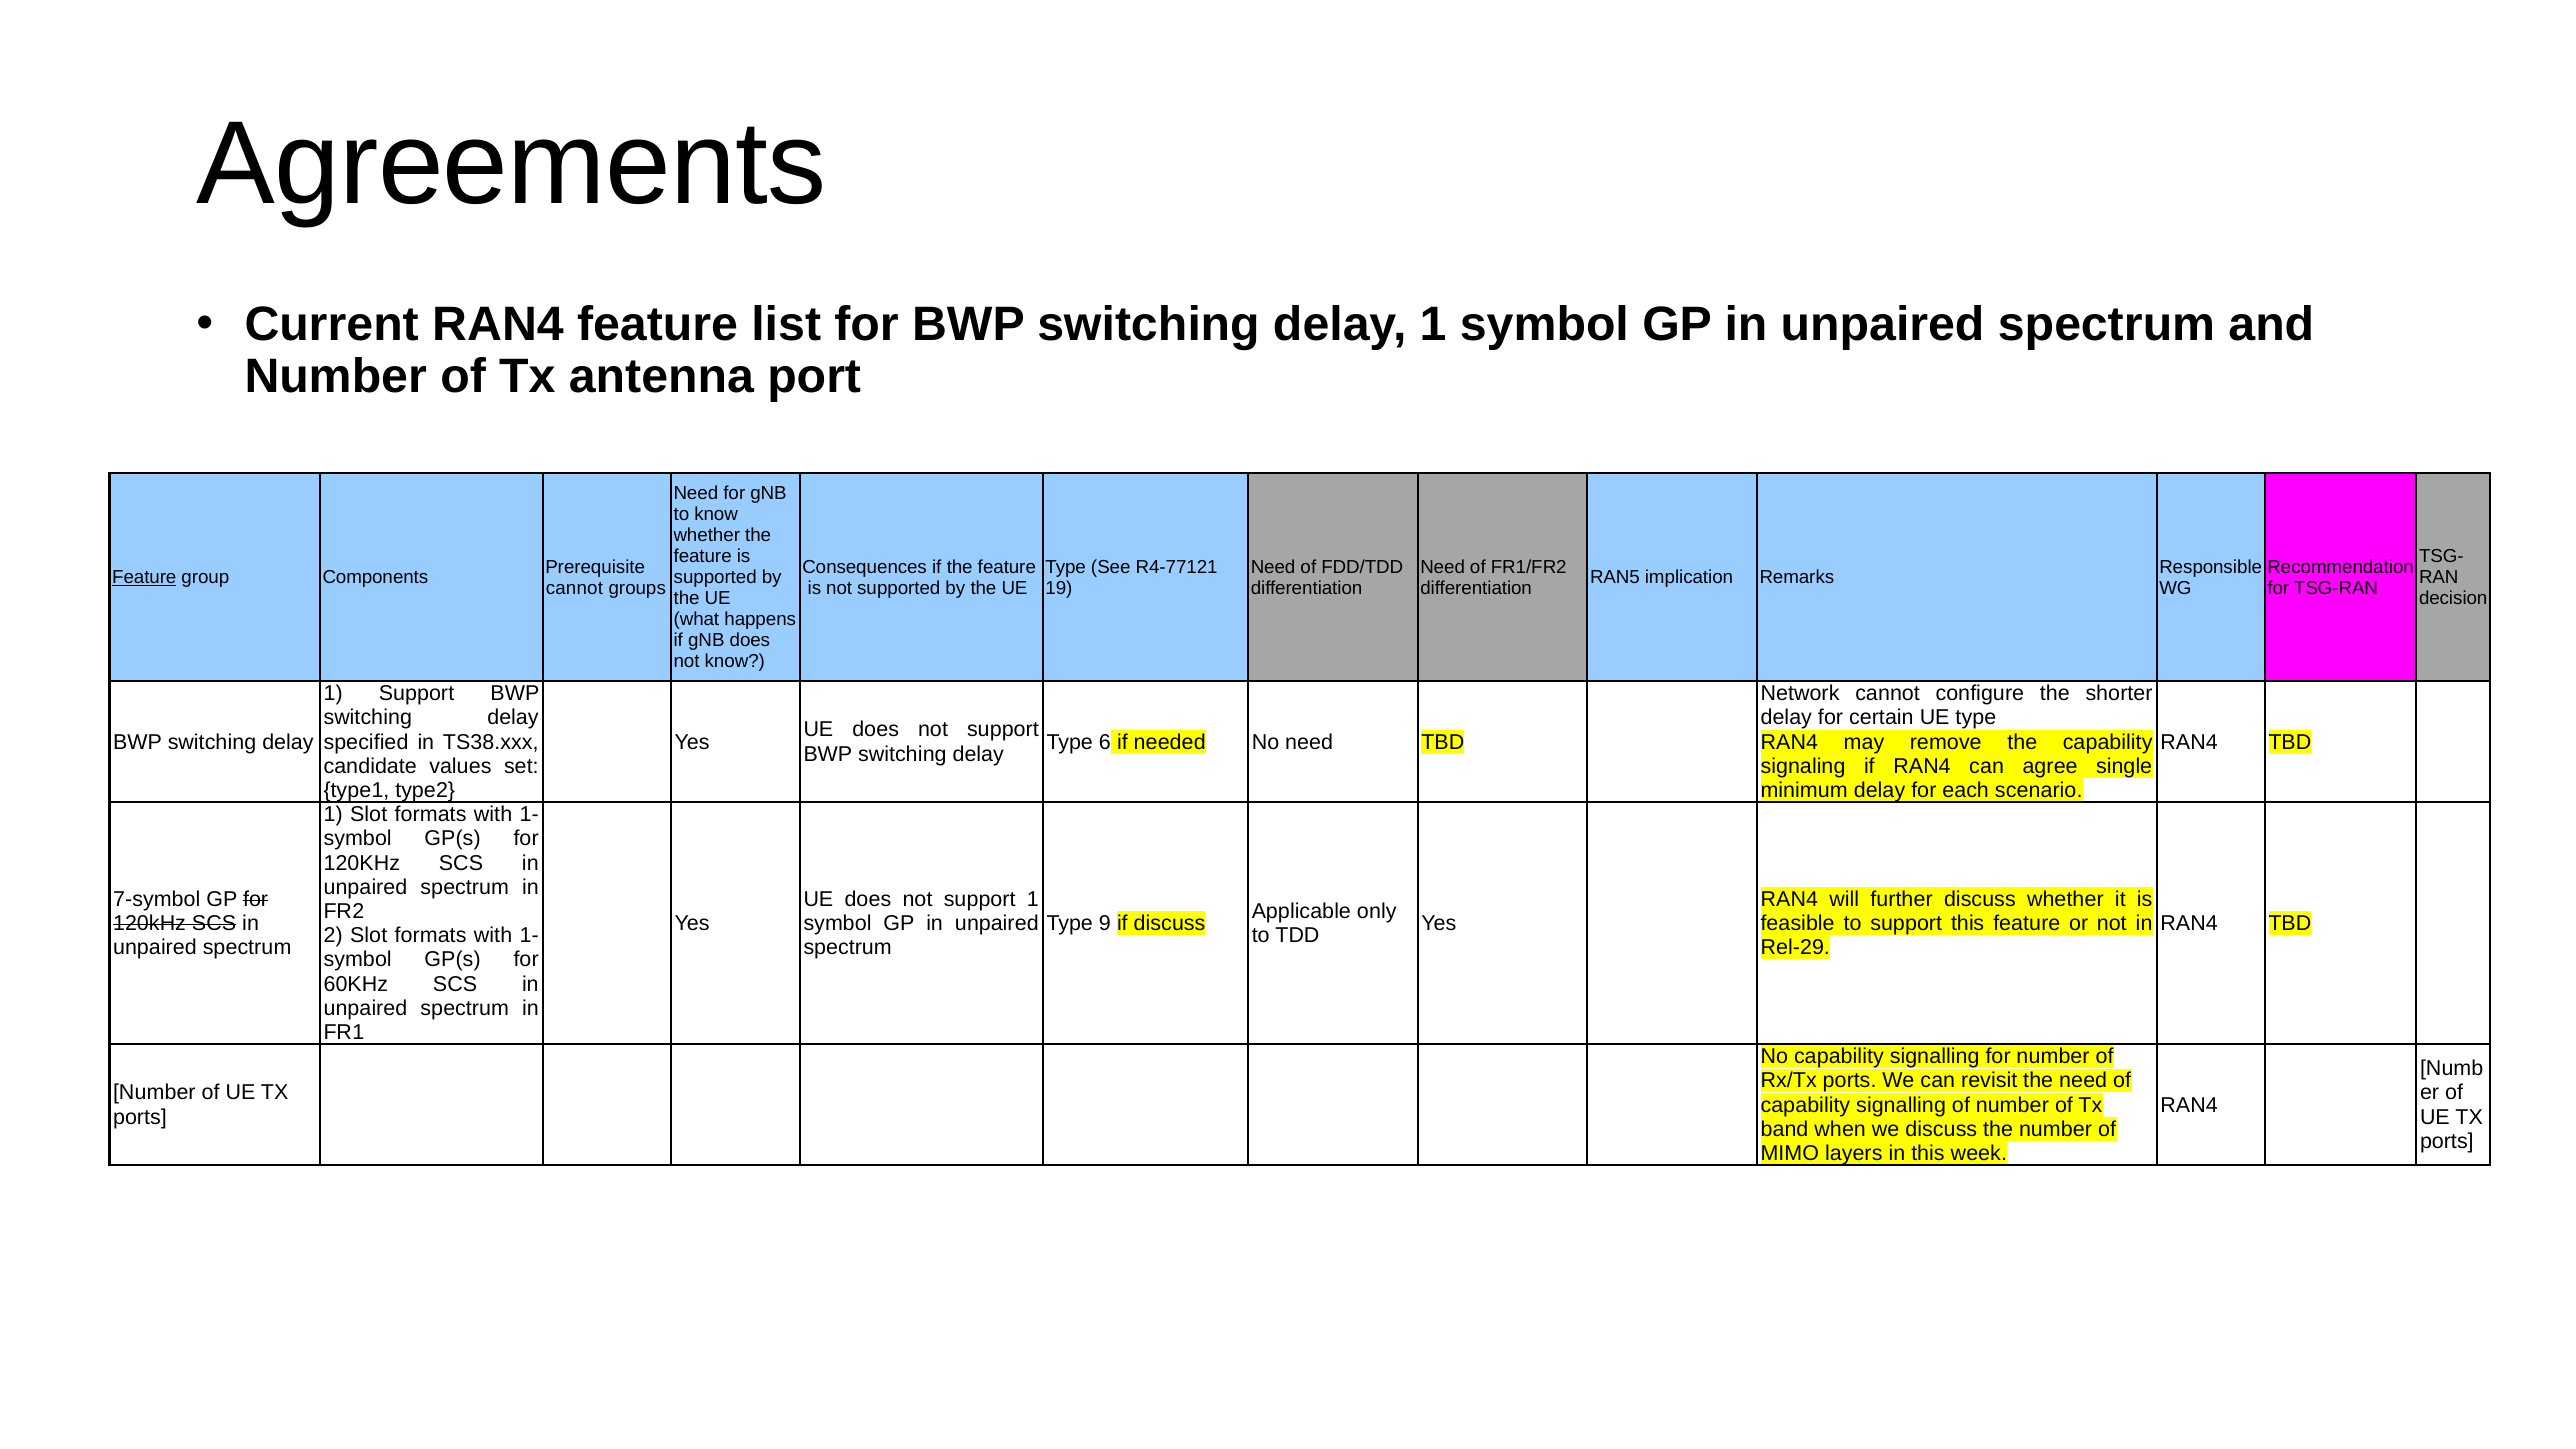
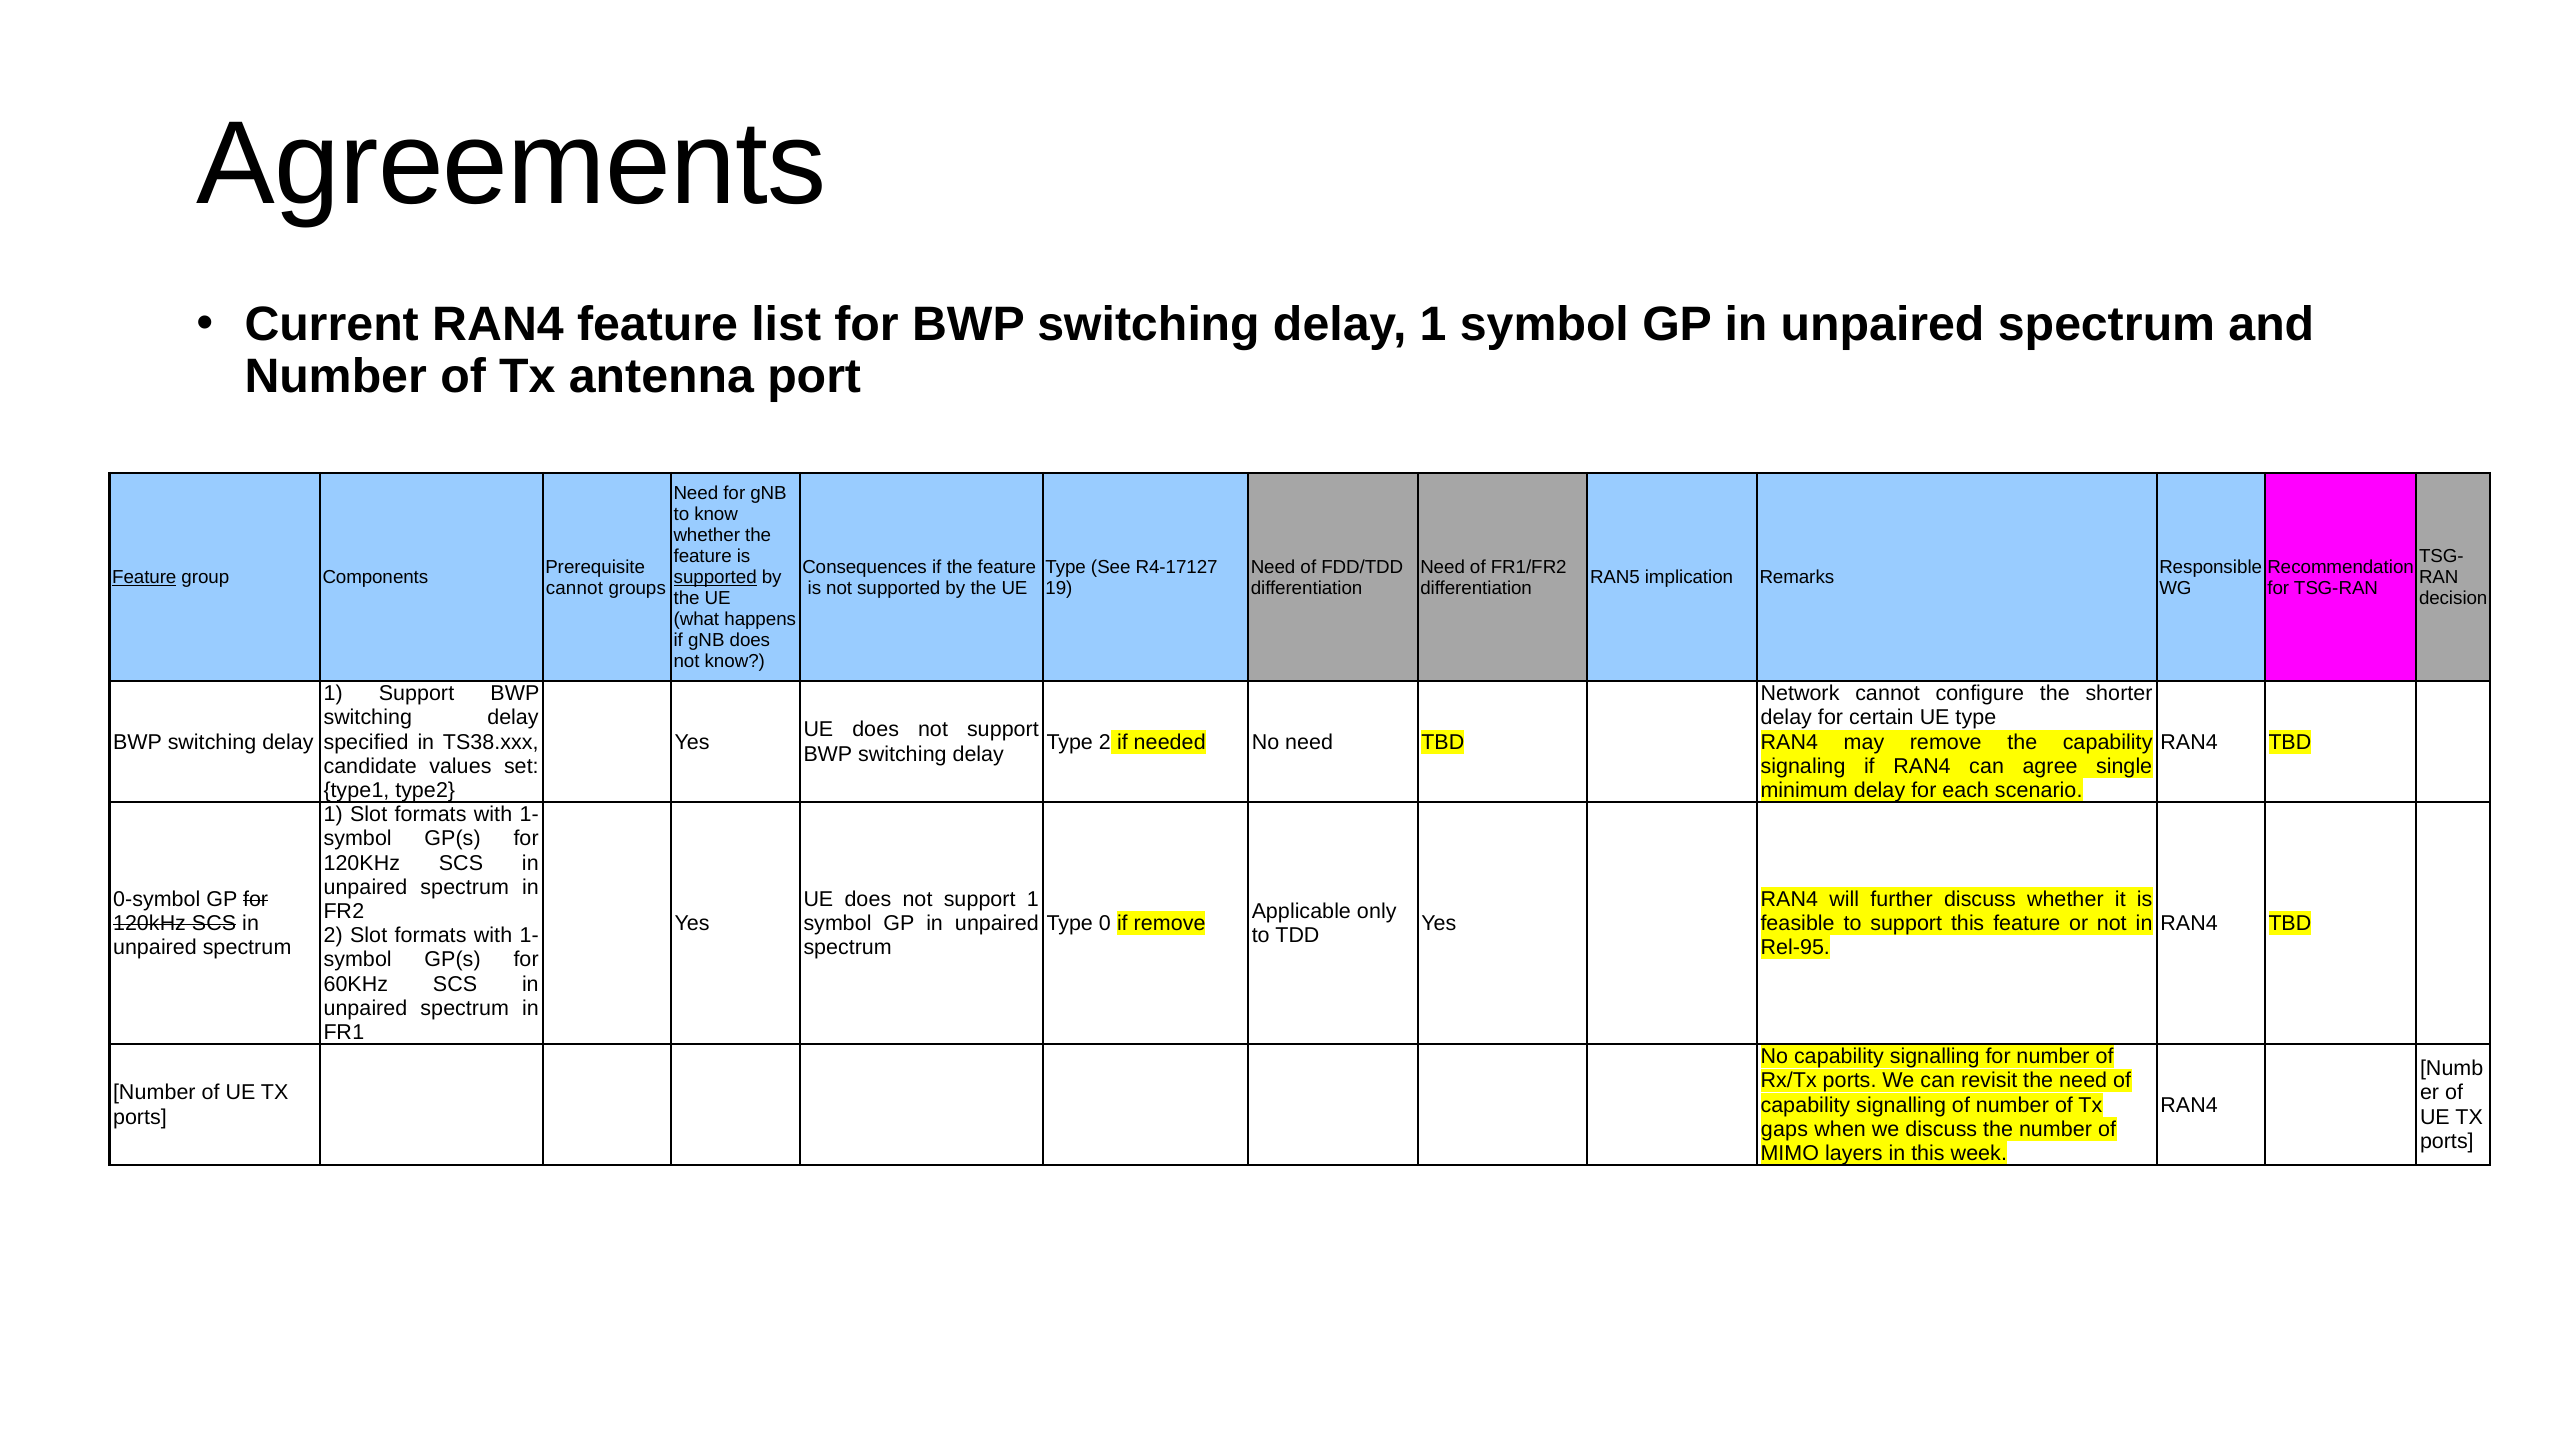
R4-77121: R4-77121 -> R4-17127
supported at (715, 577) underline: none -> present
Type 6: 6 -> 2
7-symbol: 7-symbol -> 0-symbol
9: 9 -> 0
if discuss: discuss -> remove
Rel-29: Rel-29 -> Rel-95
band: band -> gaps
